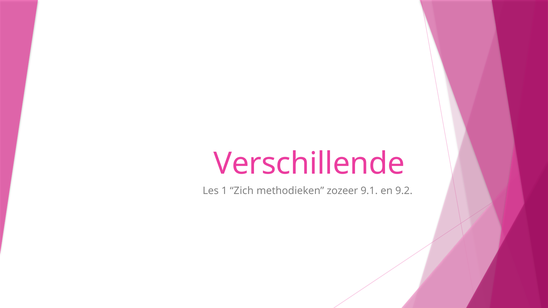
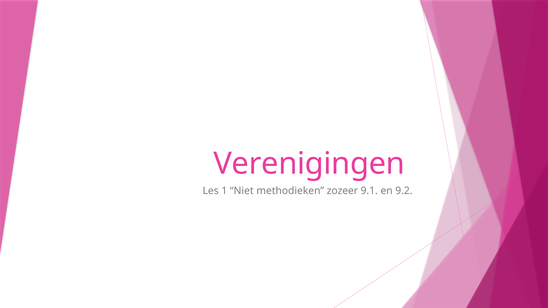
Verschillende: Verschillende -> Verenigingen
Zich: Zich -> Niet
